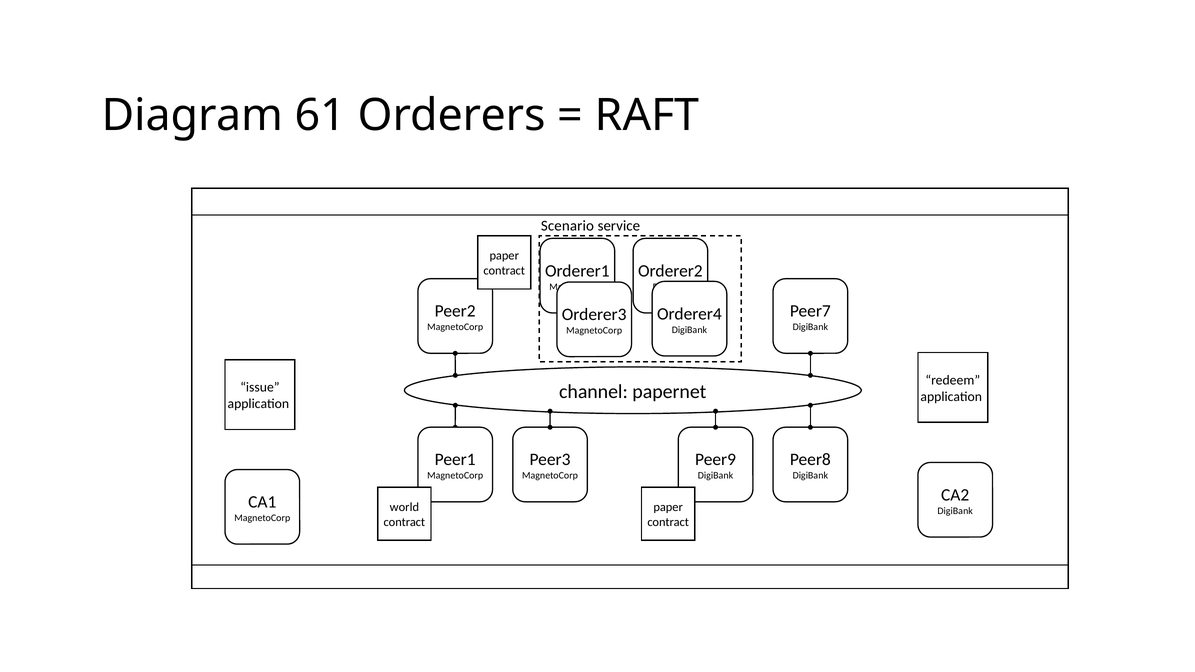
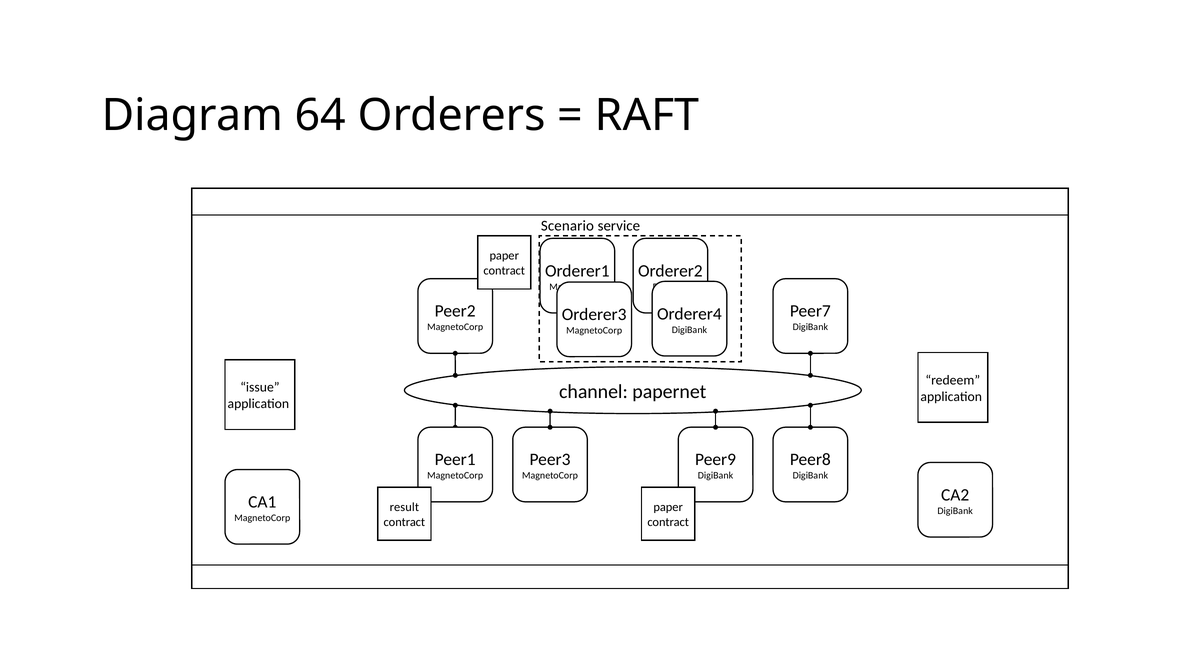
61: 61 -> 64
world: world -> result
